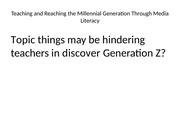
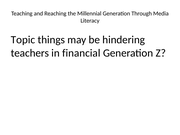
discover: discover -> financial
